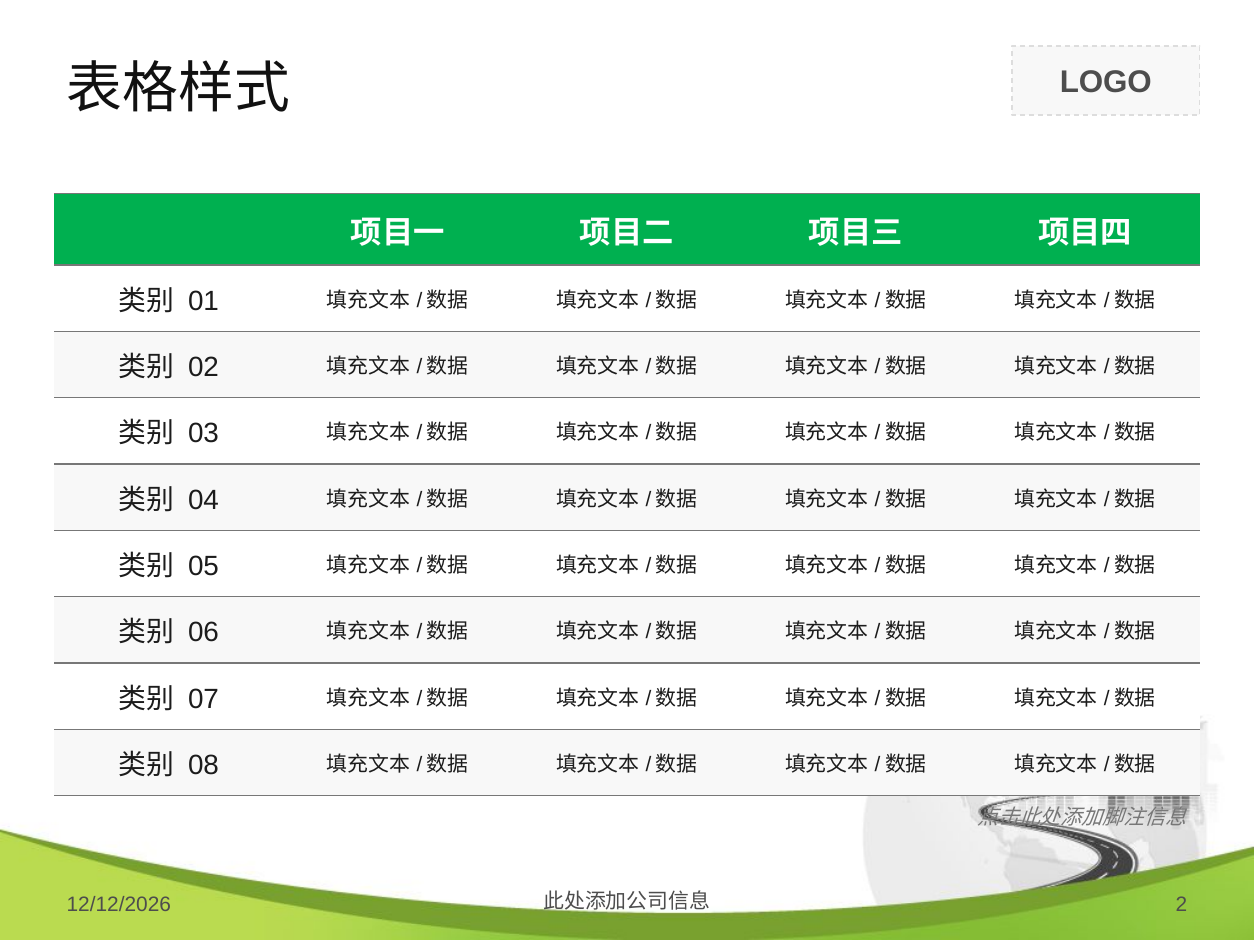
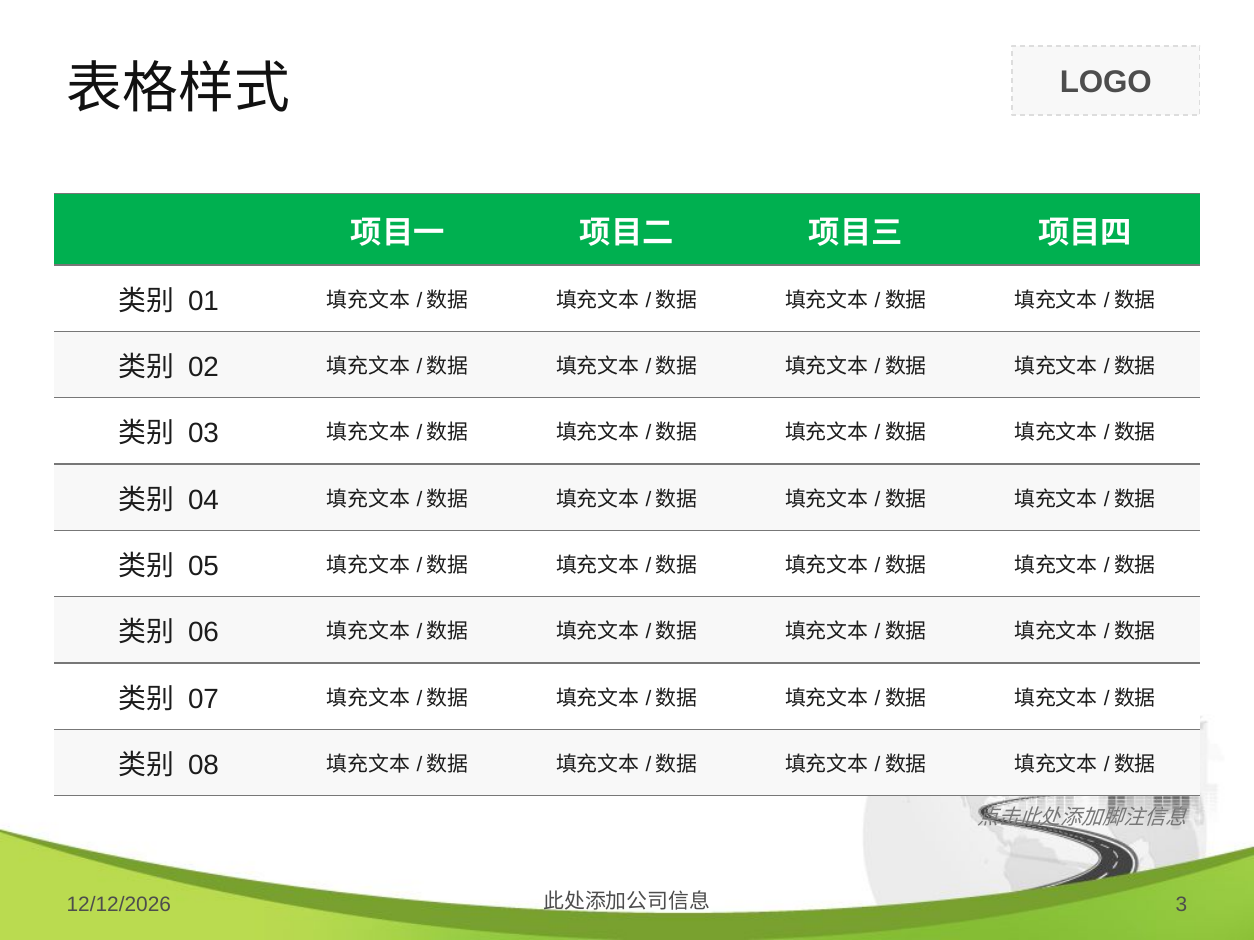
2: 2 -> 3
